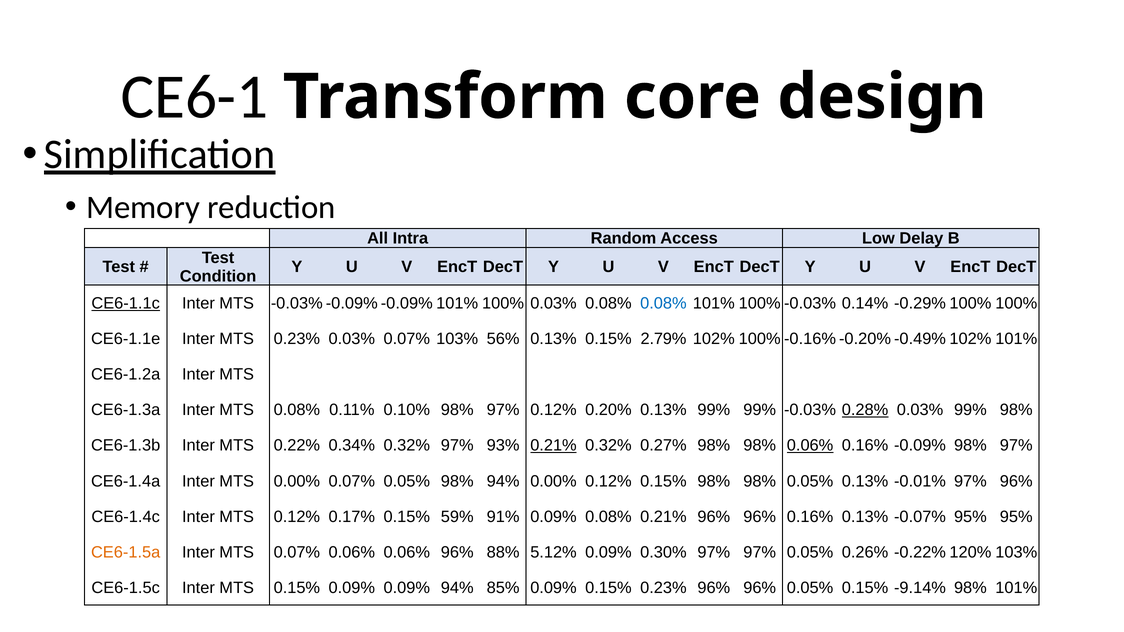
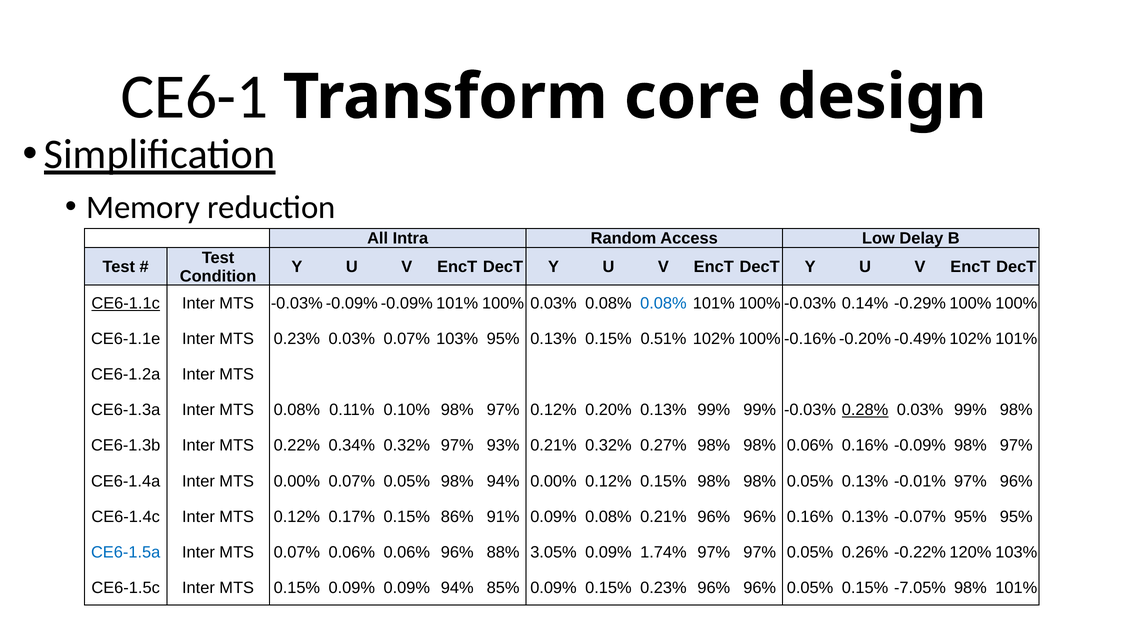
103% 56%: 56% -> 95%
2.79%: 2.79% -> 0.51%
0.21% at (553, 446) underline: present -> none
0.06% at (810, 446) underline: present -> none
59%: 59% -> 86%
CE6-1.5a colour: orange -> blue
5.12%: 5.12% -> 3.05%
0.30%: 0.30% -> 1.74%
-9.14%: -9.14% -> -7.05%
